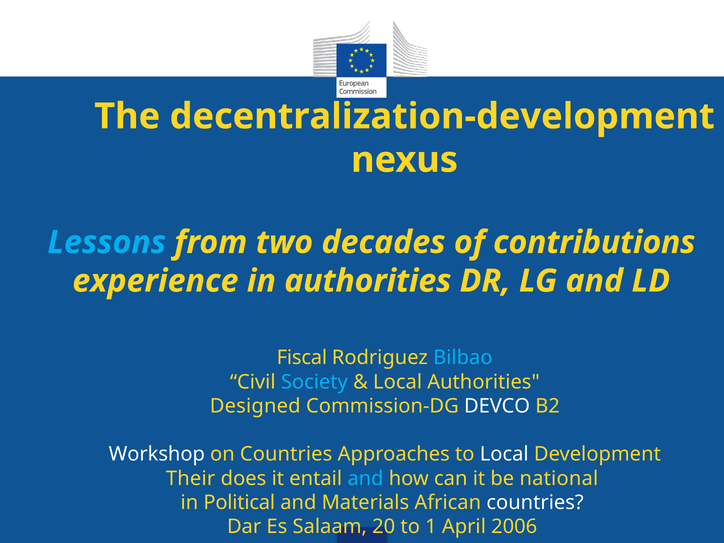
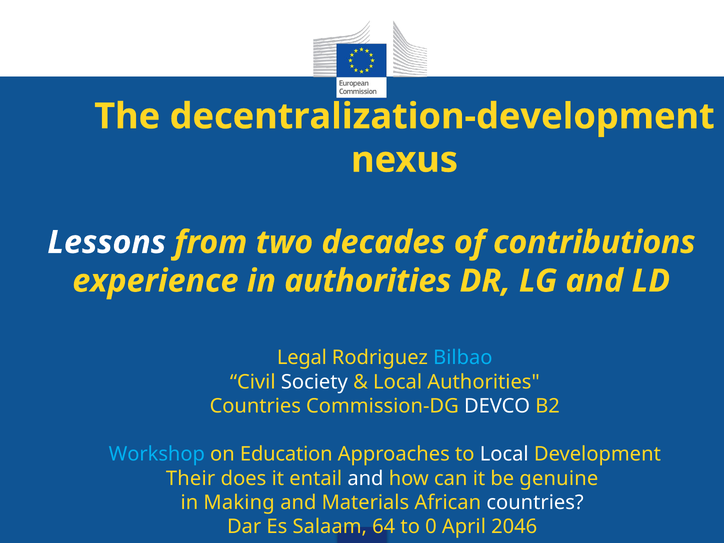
Lessons colour: light blue -> white
Fiscal: Fiscal -> Legal
Society colour: light blue -> white
Designed at (255, 406): Designed -> Countries
Workshop colour: white -> light blue
on Countries: Countries -> Education
and at (365, 478) colour: light blue -> white
national: national -> genuine
Political: Political -> Making
20: 20 -> 64
1: 1 -> 0
2006: 2006 -> 2046
